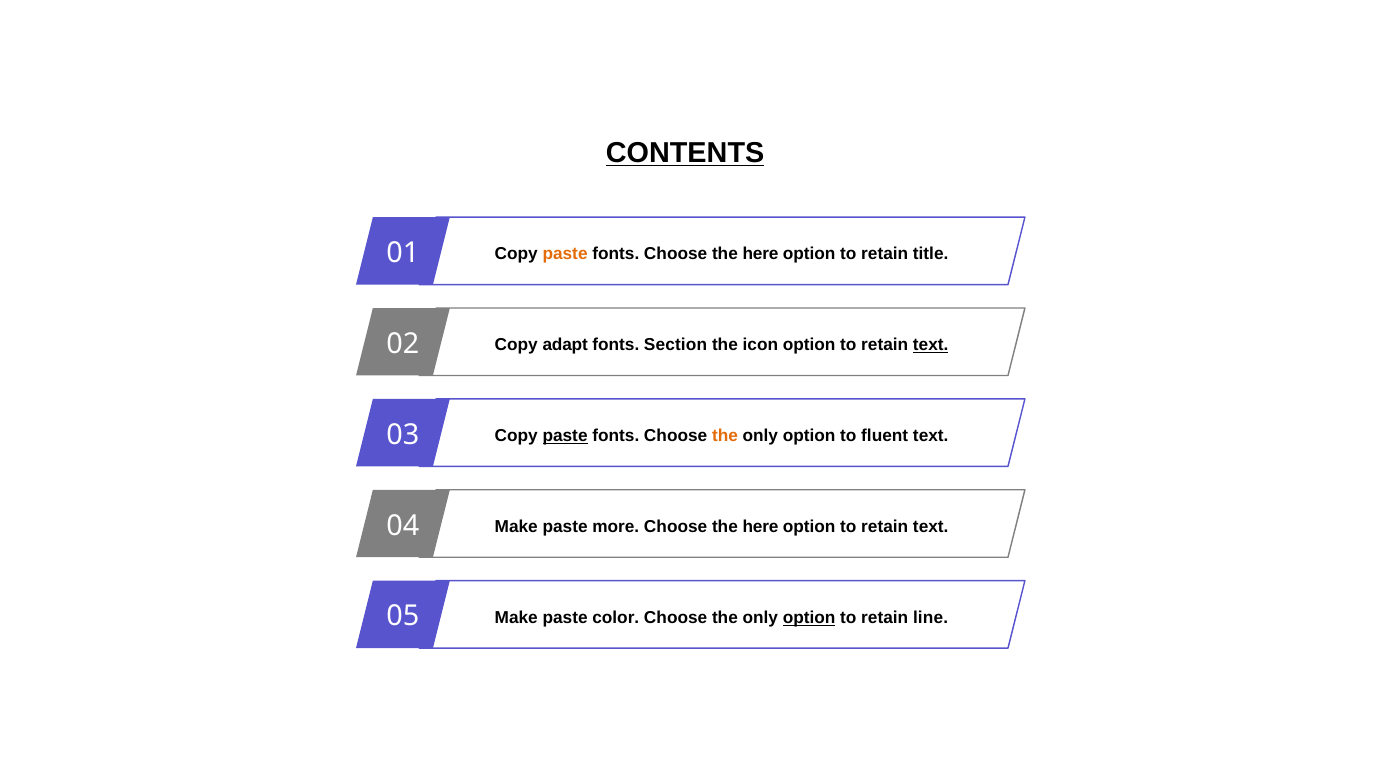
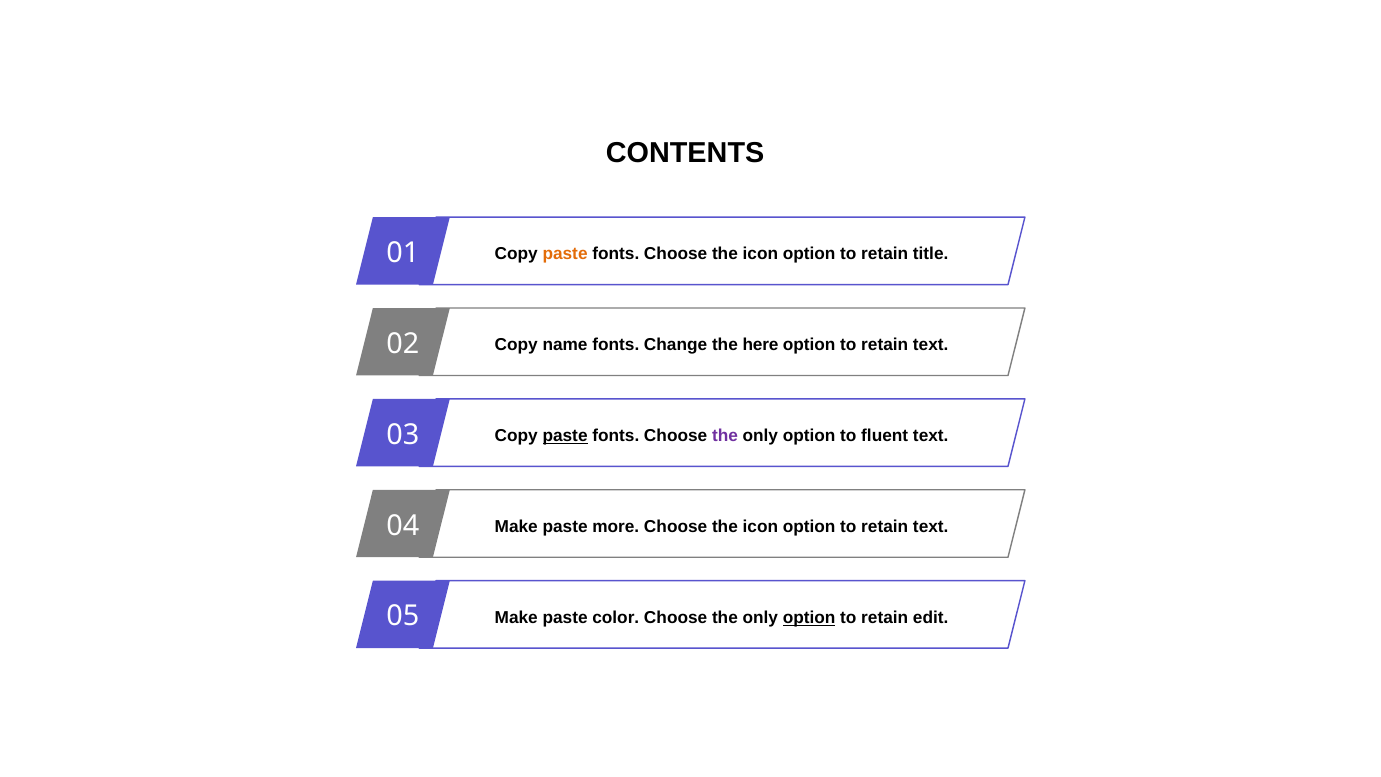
CONTENTS underline: present -> none
fonts Choose the here: here -> icon
adapt: adapt -> name
Section: Section -> Change
icon: icon -> here
text at (931, 345) underline: present -> none
the at (725, 436) colour: orange -> purple
here at (760, 527): here -> icon
line: line -> edit
